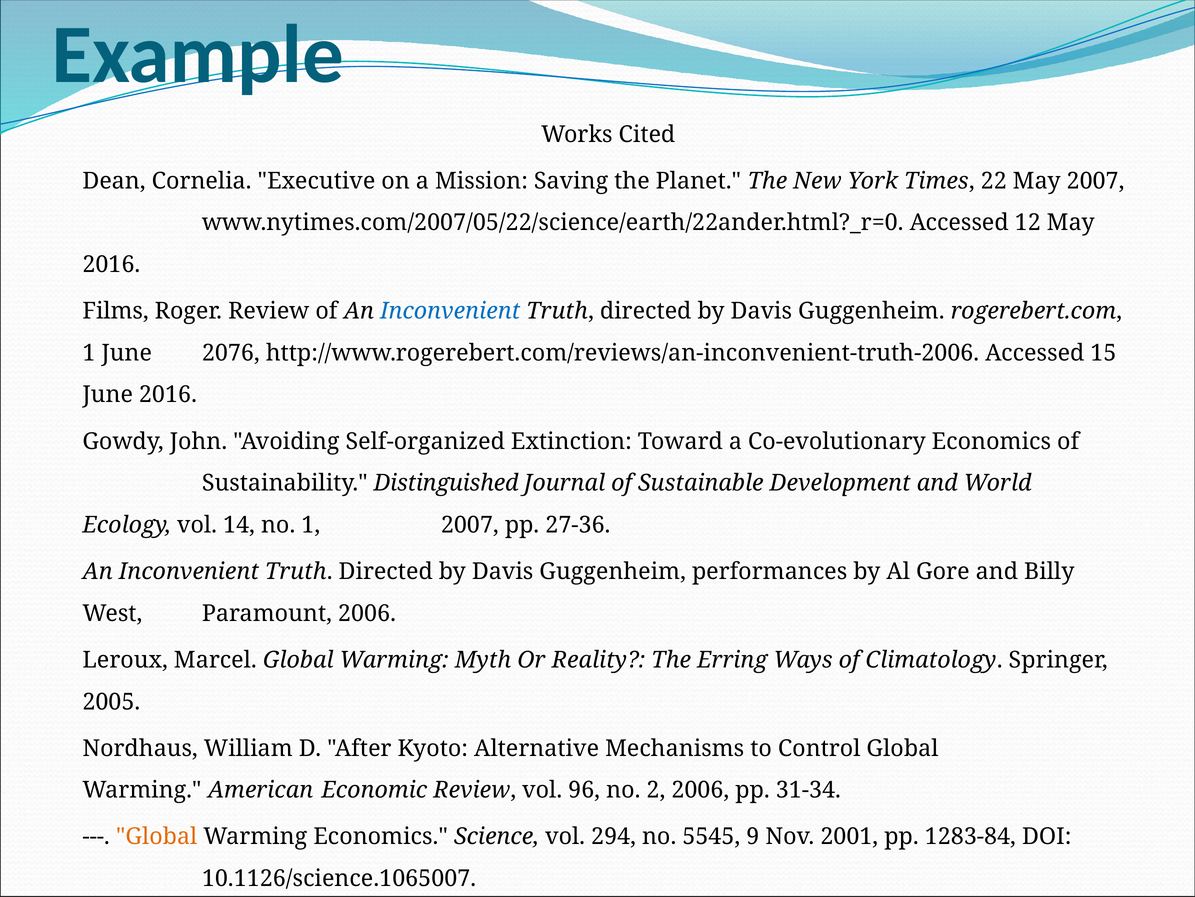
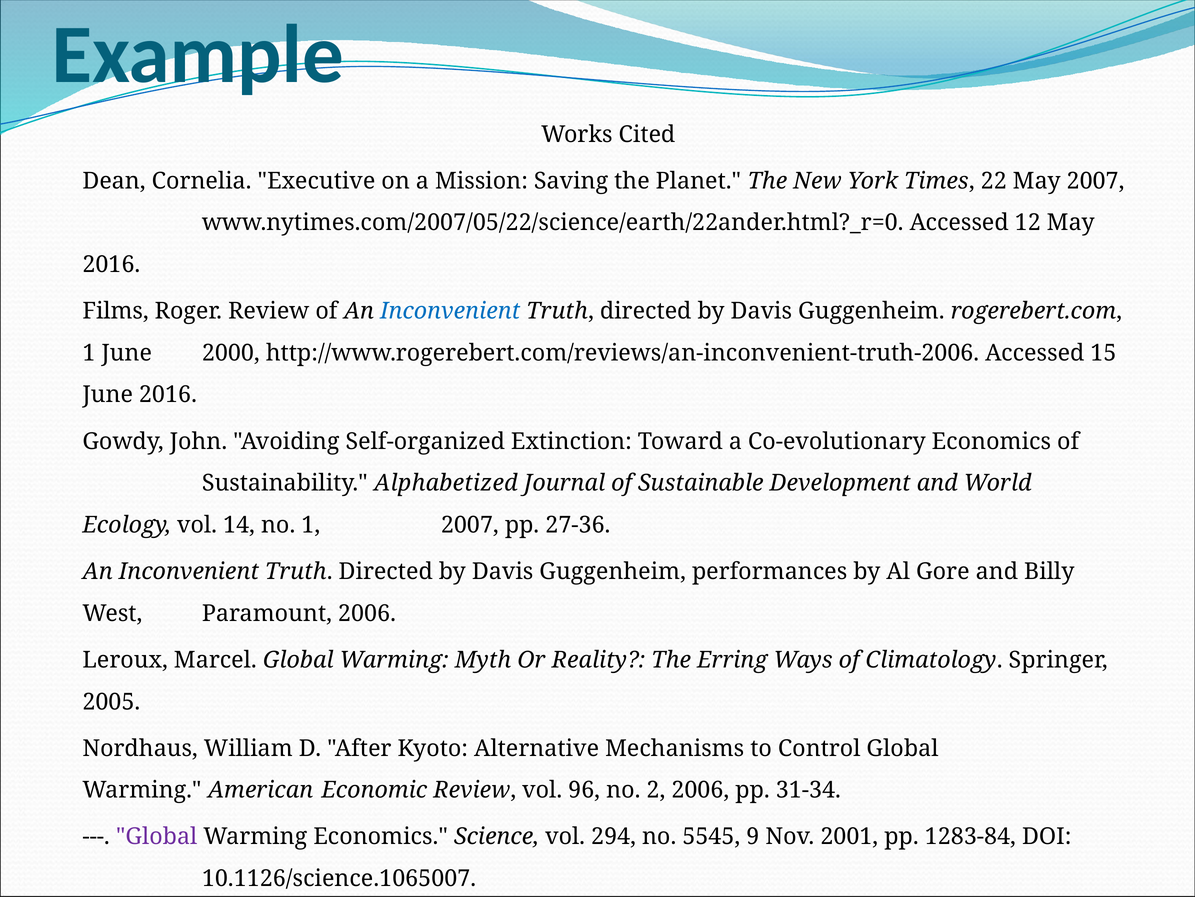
2076: 2076 -> 2000
Distinguished: Distinguished -> Alphabetized
Global at (157, 836) colour: orange -> purple
